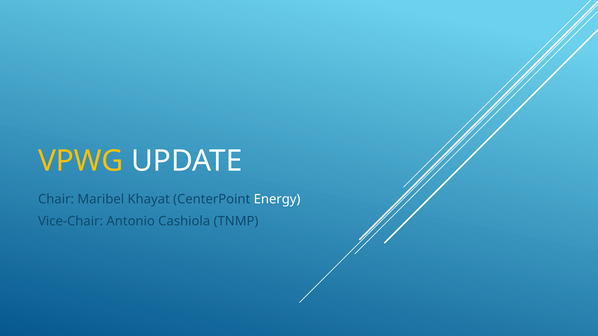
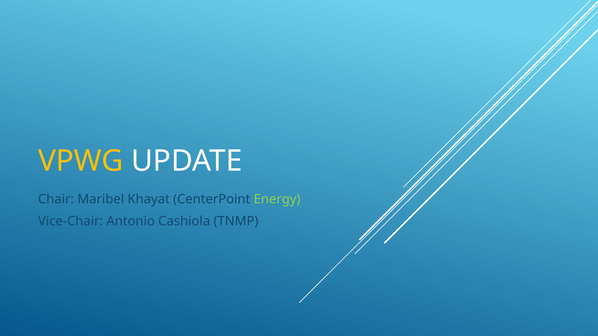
Energy colour: white -> light green
